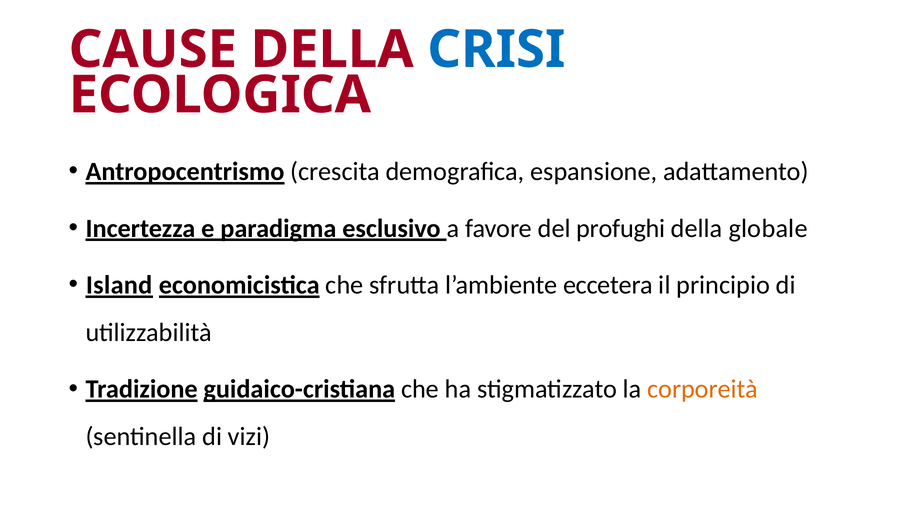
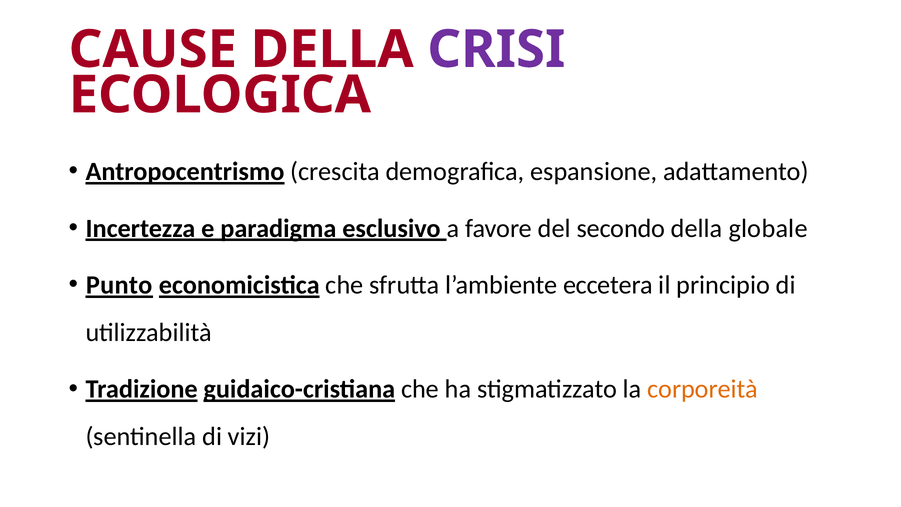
CRISI colour: blue -> purple
profughi: profughi -> secondo
Island: Island -> Punto
